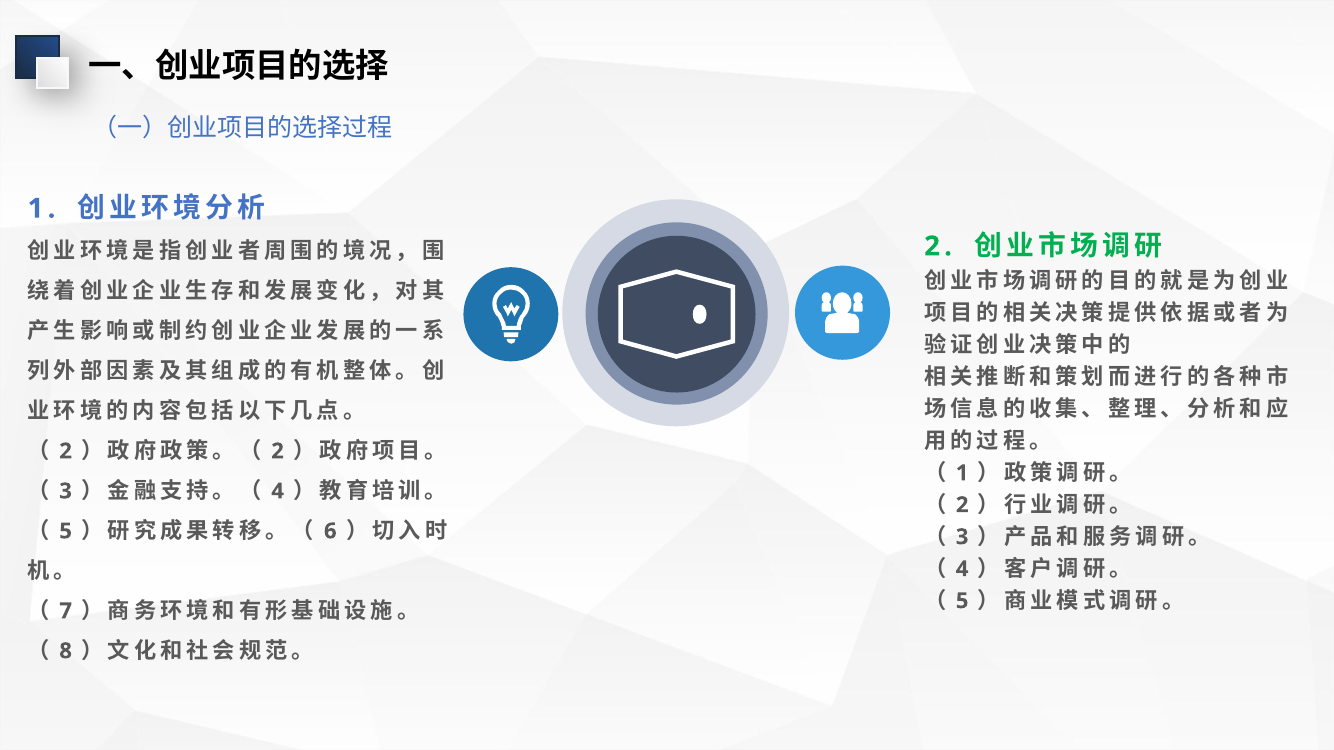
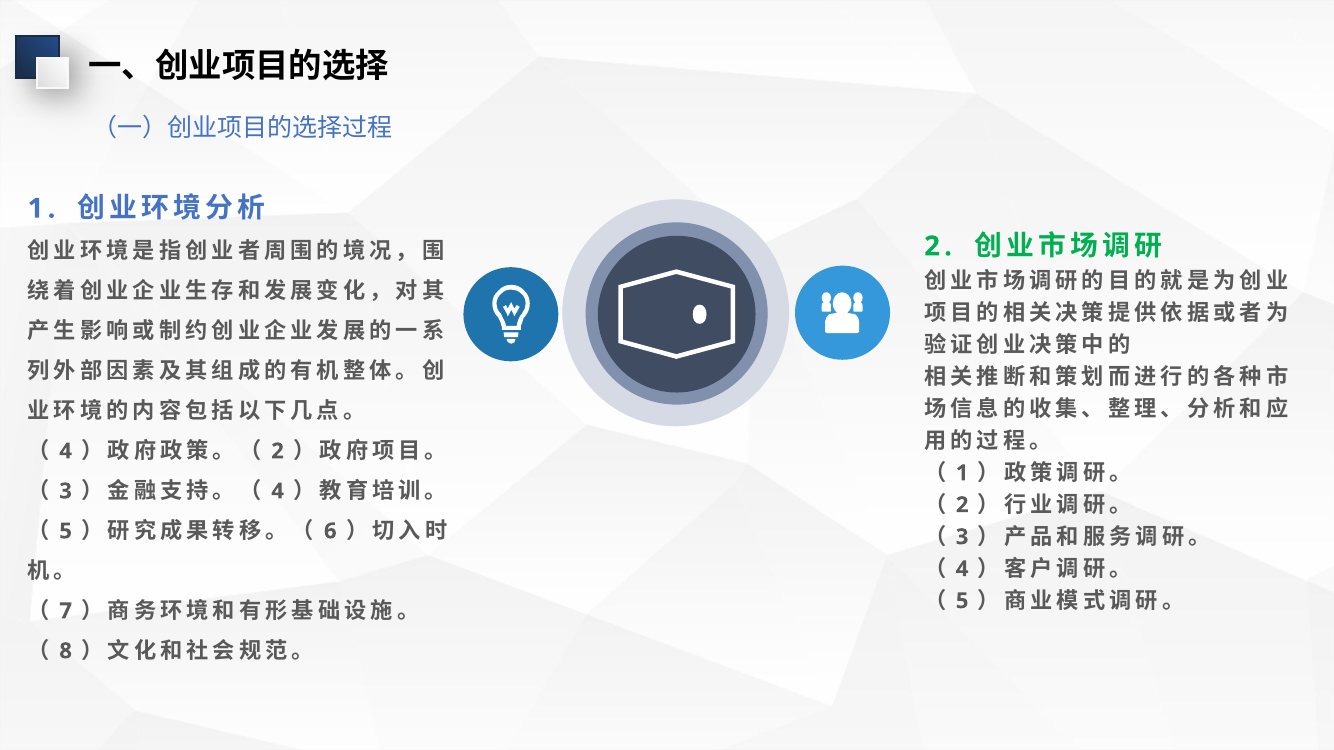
2 at (66, 451): 2 -> 4
